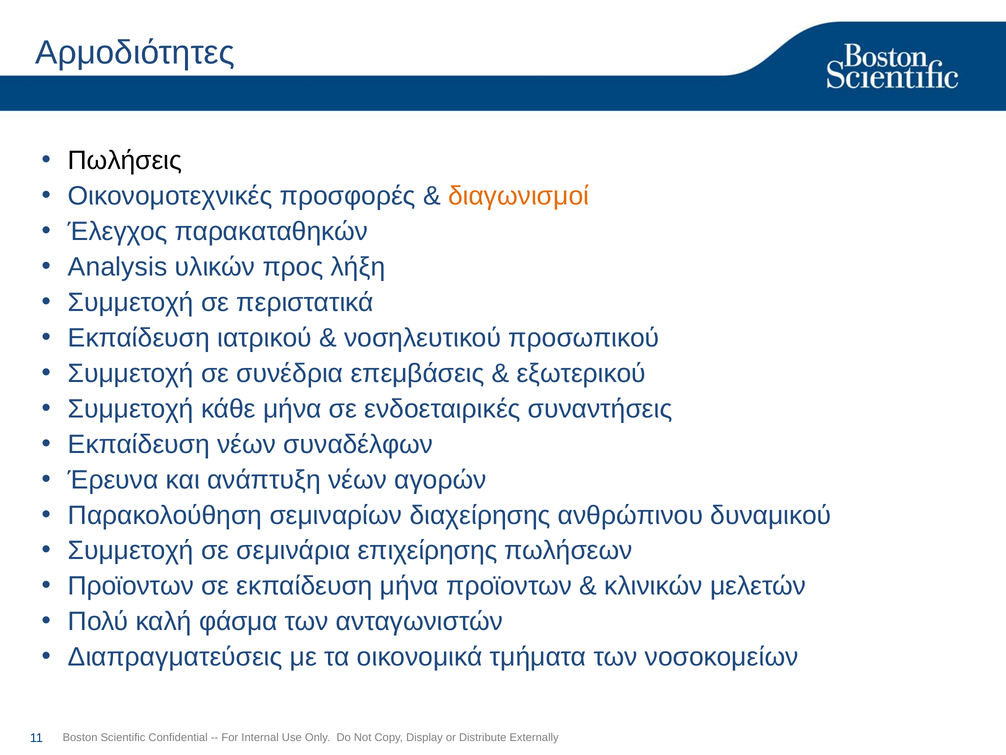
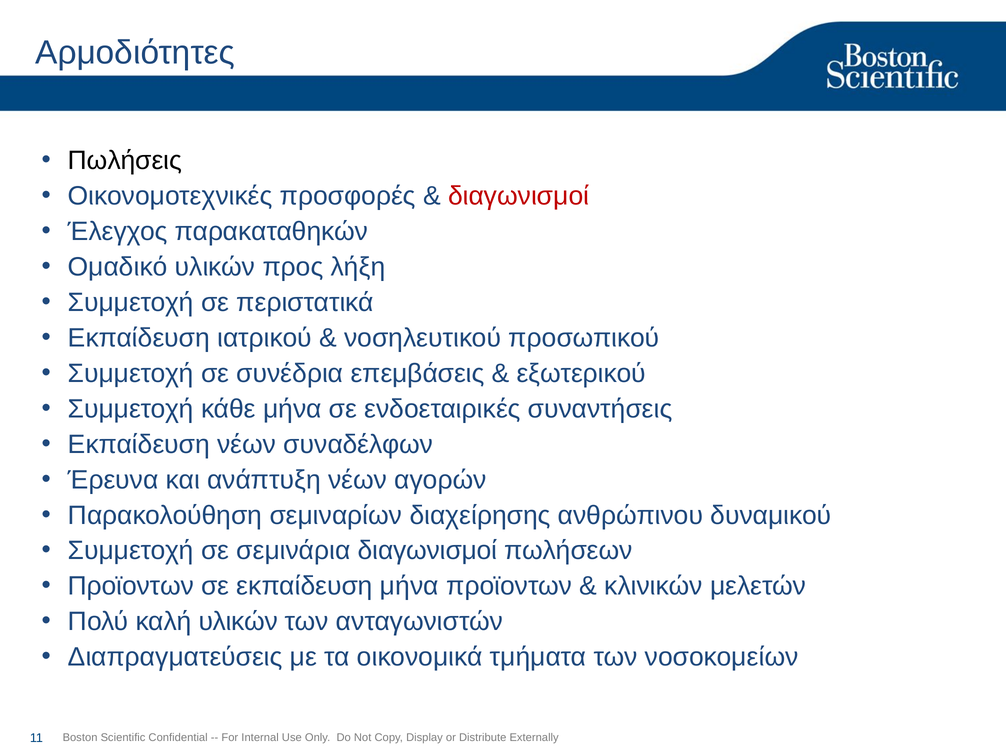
διαγωνισμοί at (519, 196) colour: orange -> red
Analysis: Analysis -> Ομαδικό
σεμινάρια επιχείρησης: επιχείρησης -> διαγωνισμοί
καλή φάσμα: φάσμα -> υλικών
